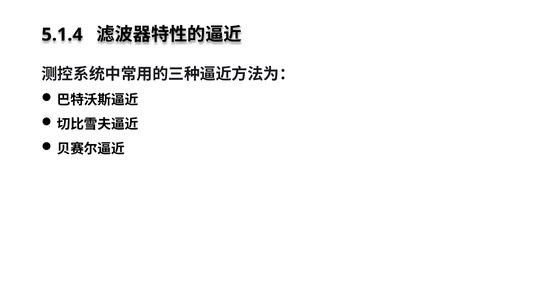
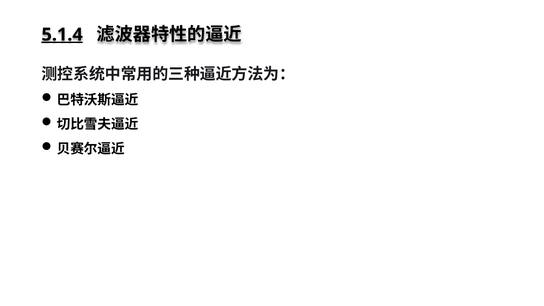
5.1.4 underline: none -> present
